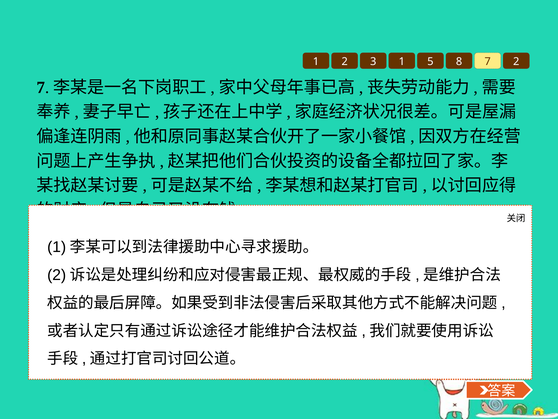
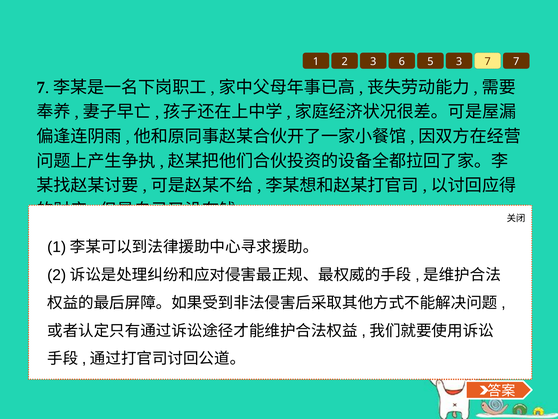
3 1: 1 -> 6
5 8: 8 -> 3
7 2: 2 -> 7
